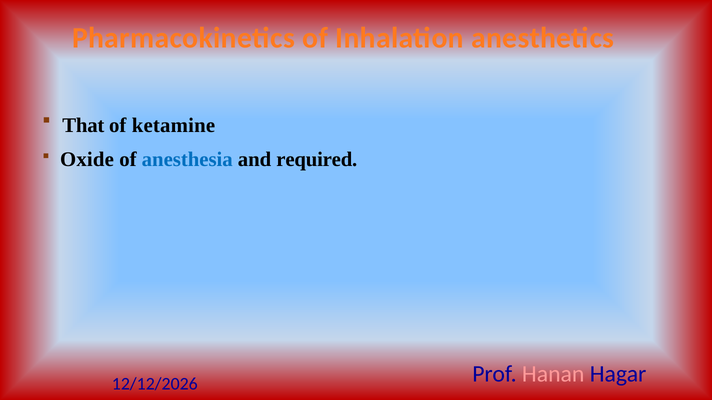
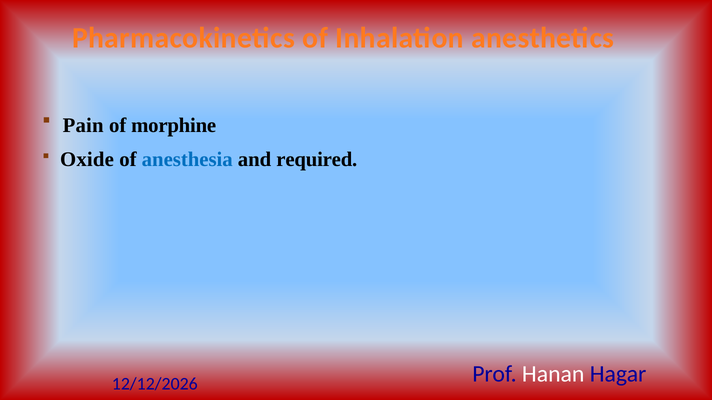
That: That -> Pain
ketamine: ketamine -> morphine
Hanan colour: pink -> white
